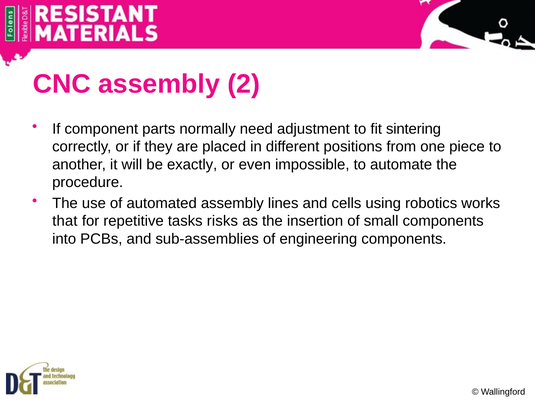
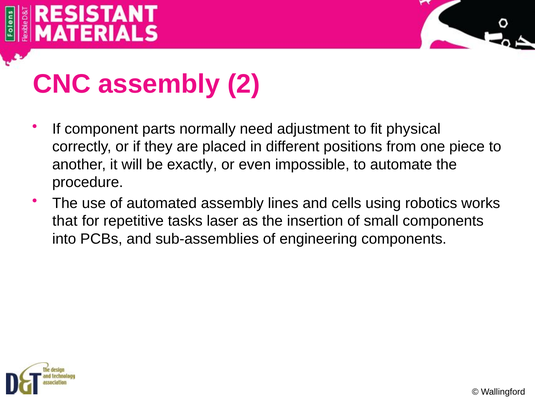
sintering: sintering -> physical
risks: risks -> laser
